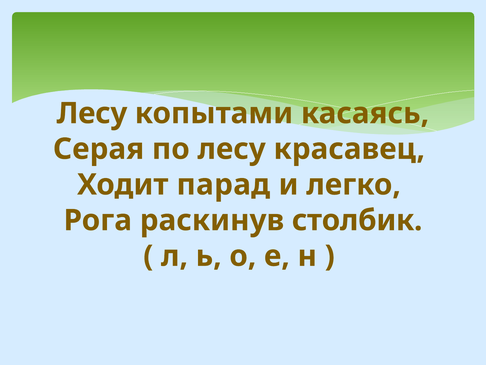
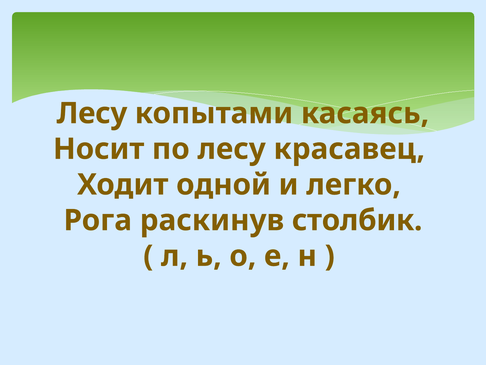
Серая: Серая -> Носит
парад: парад -> одной
